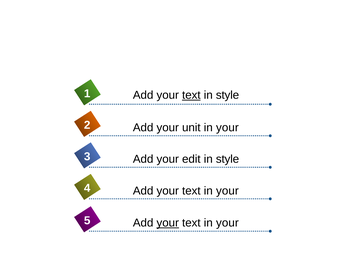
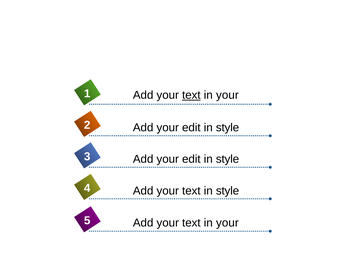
style at (227, 95): style -> your
unit at (191, 128): unit -> edit
your at (227, 128): your -> style
your at (227, 191): your -> style
your at (168, 224) underline: present -> none
